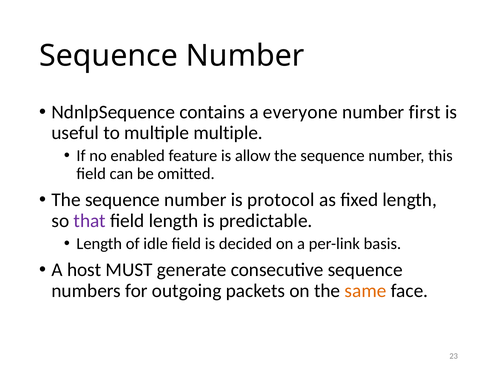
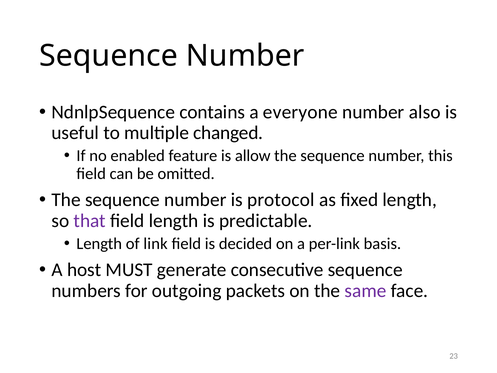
first: first -> also
multiple multiple: multiple -> changed
idle: idle -> link
same colour: orange -> purple
